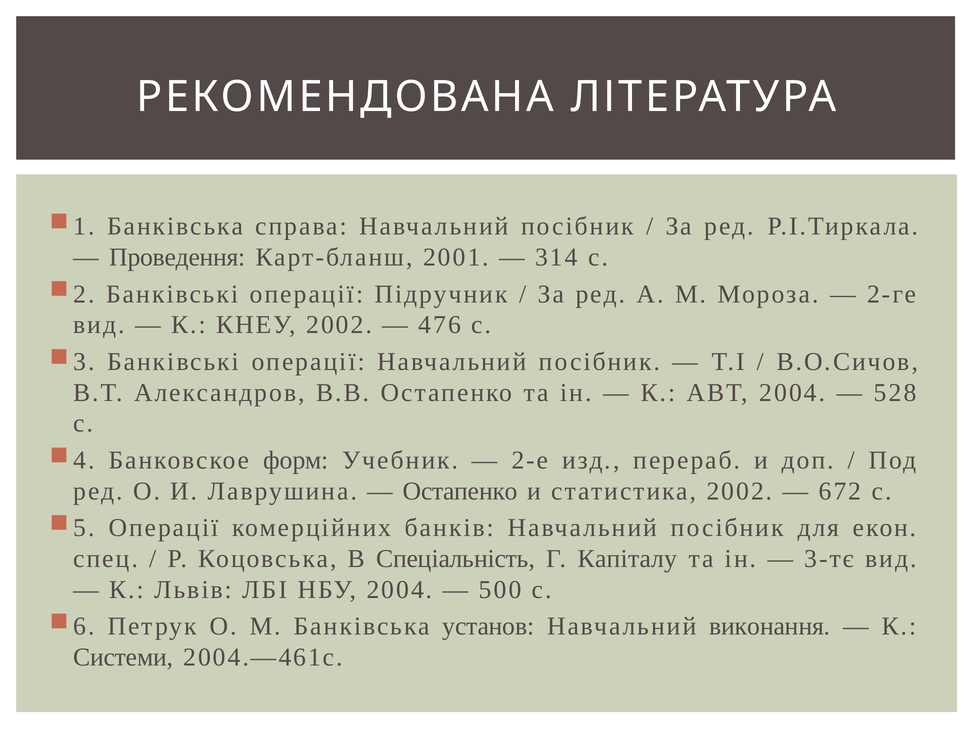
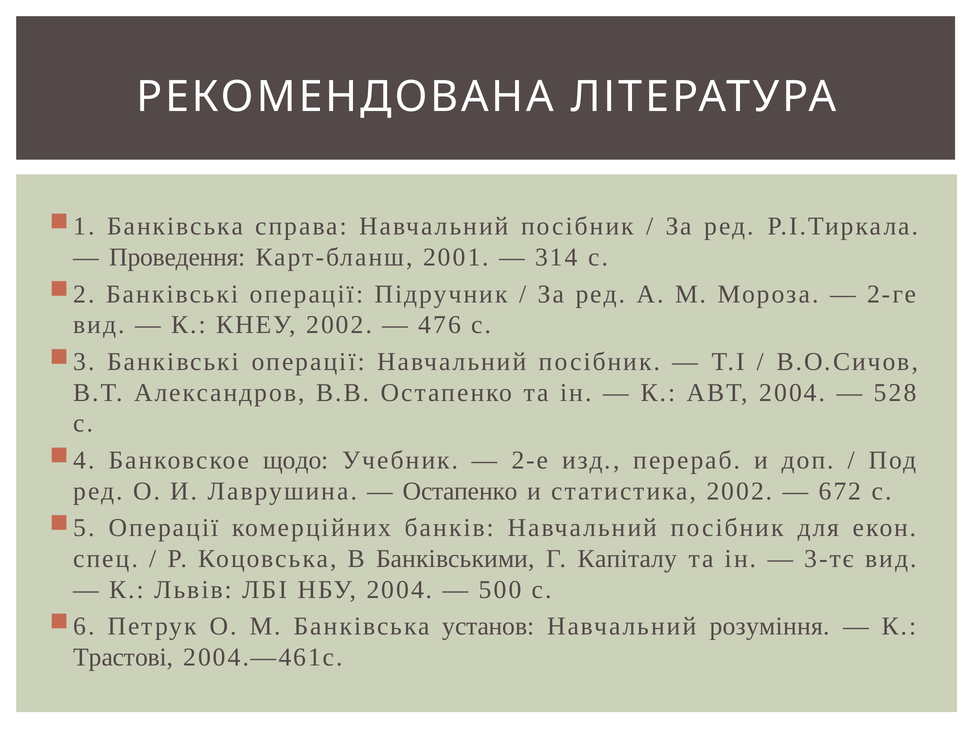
форм: форм -> щодо
Спеціальність: Спеціальність -> Банківськими
виконання: виконання -> розуміння
Системи: Системи -> Трастові
